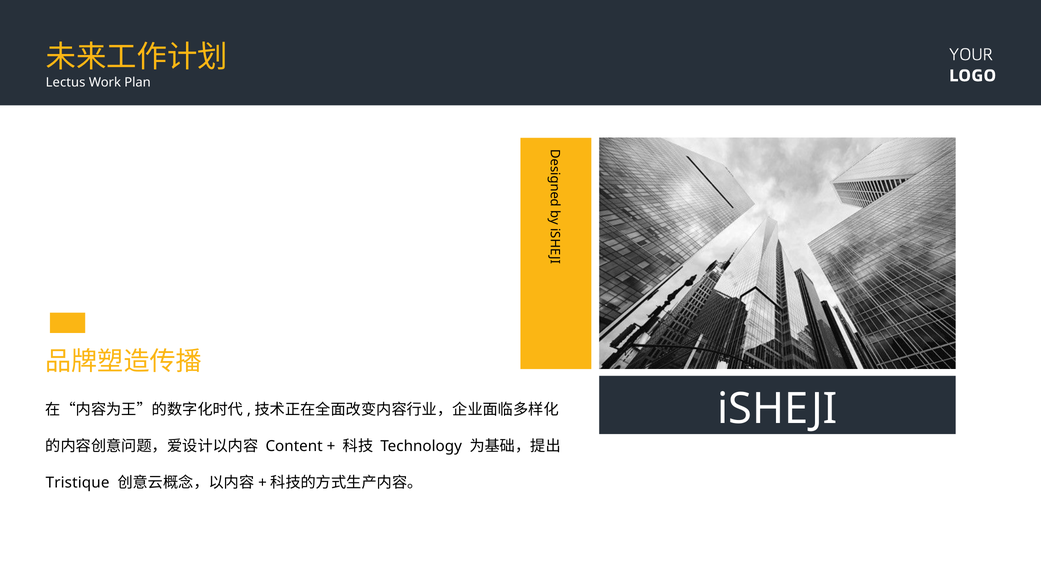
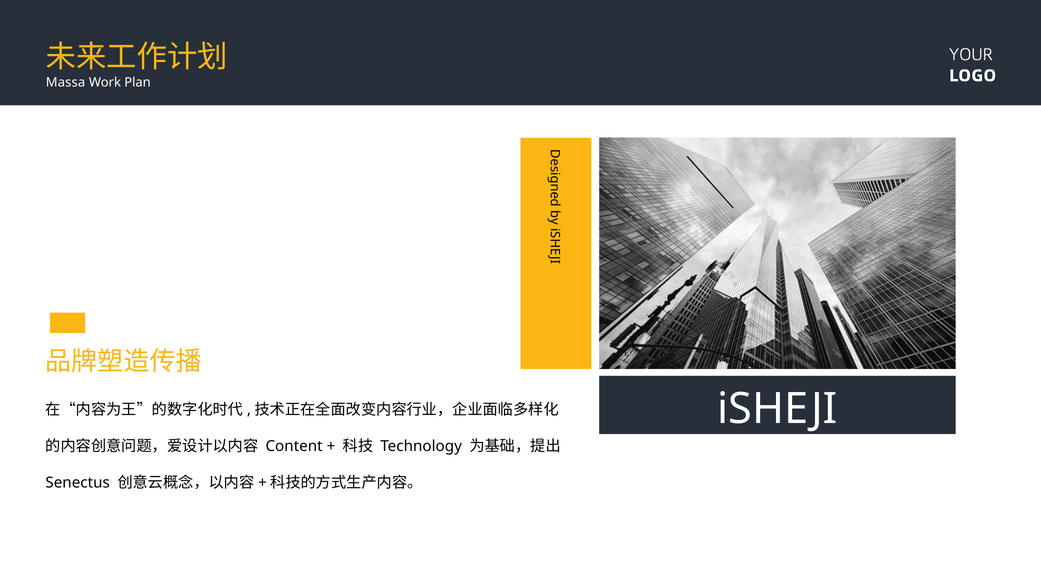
Lectus: Lectus -> Massa
Tristique: Tristique -> Senectus
